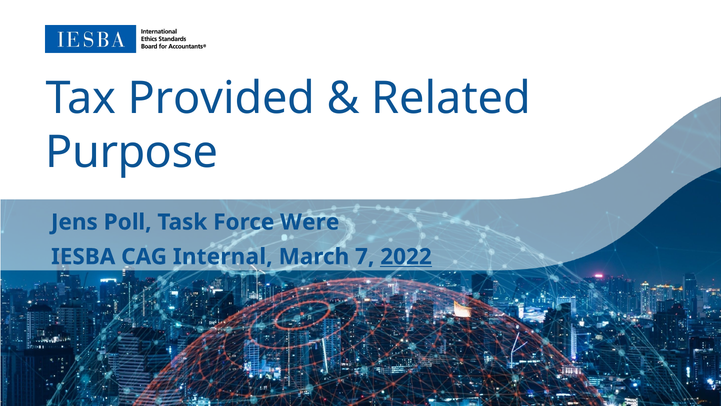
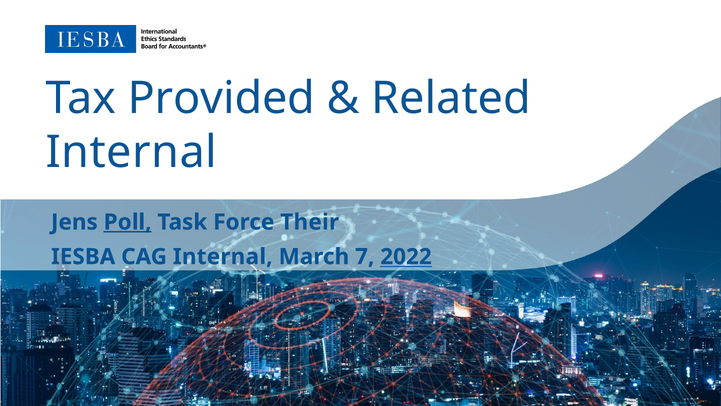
Purpose at (132, 152): Purpose -> Internal
Poll underline: none -> present
Were: Were -> Their
